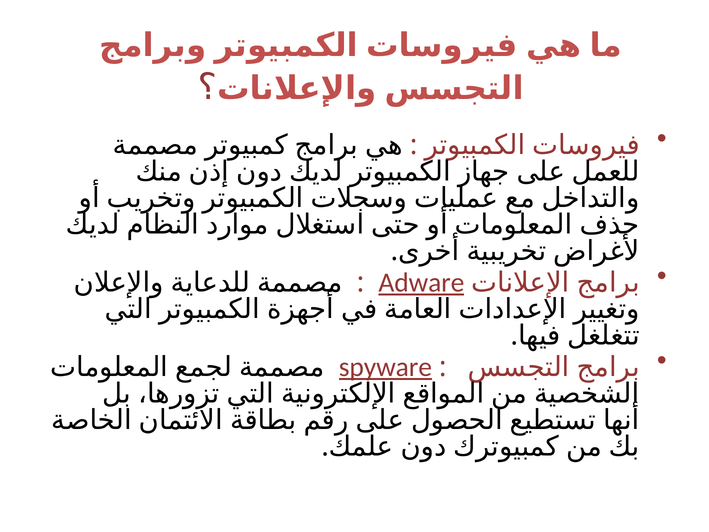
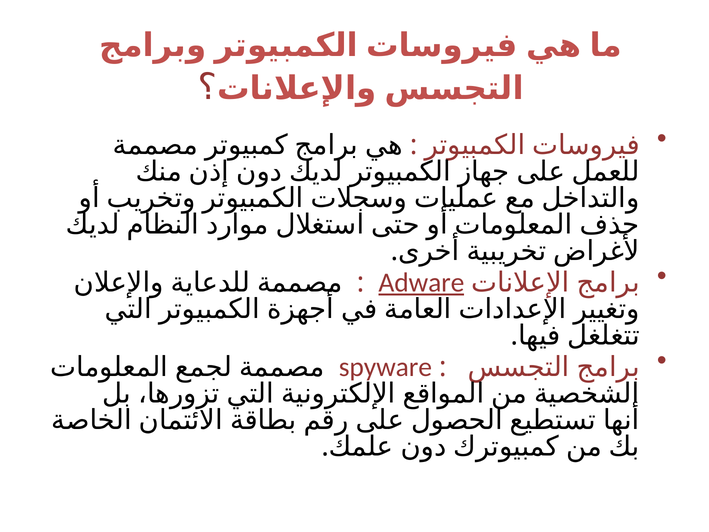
spyware underline: present -> none
